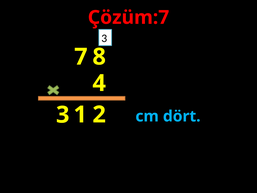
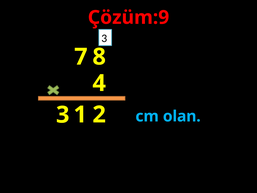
Çözüm:7: Çözüm:7 -> Çözüm:9
dört: dört -> olan
